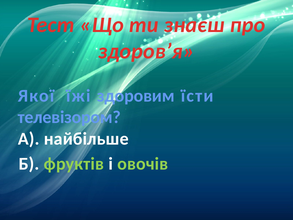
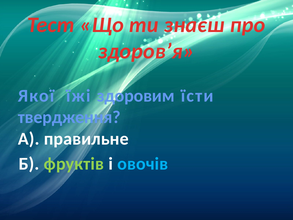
телевізором: телевізором -> твердження
найбільше: найбільше -> правильне
овочів colour: light green -> light blue
